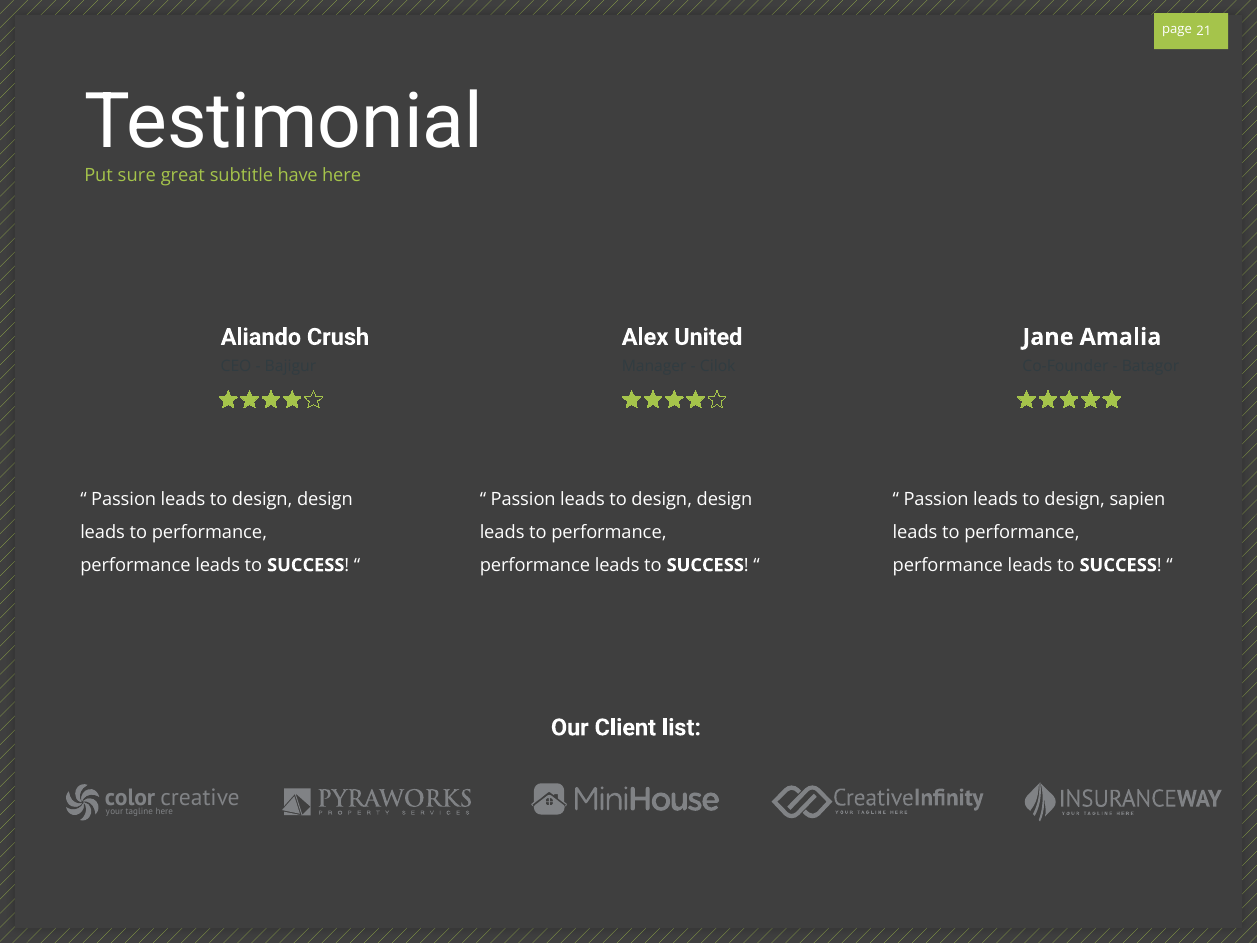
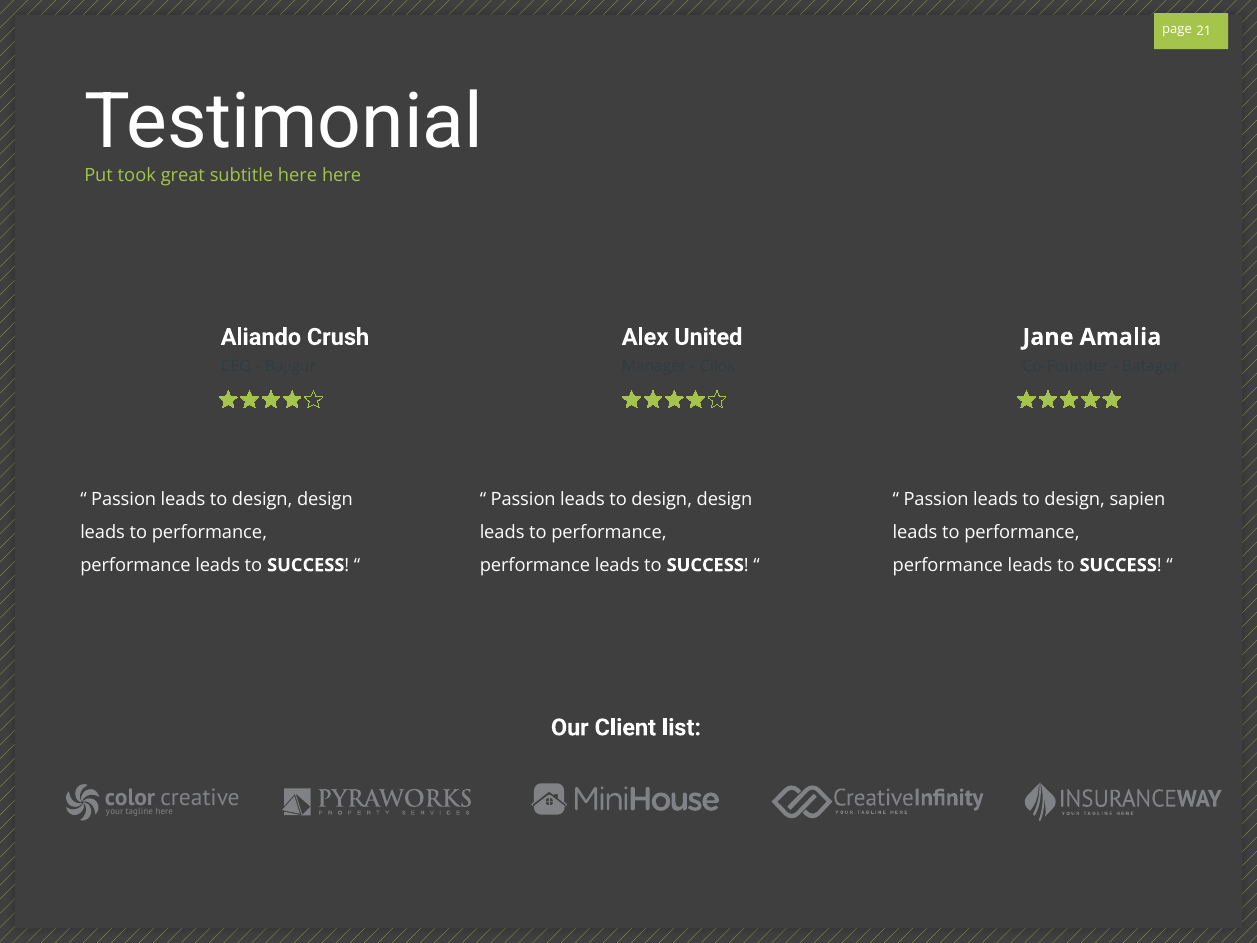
sure: sure -> took
subtitle have: have -> here
